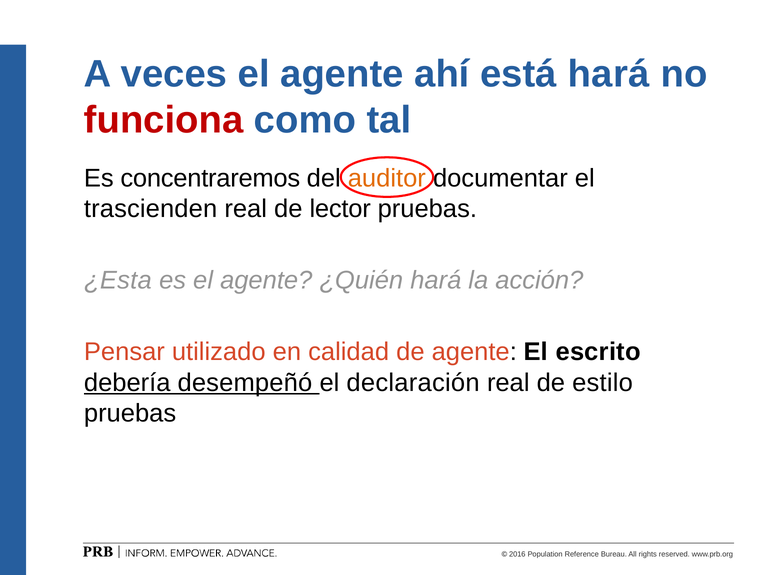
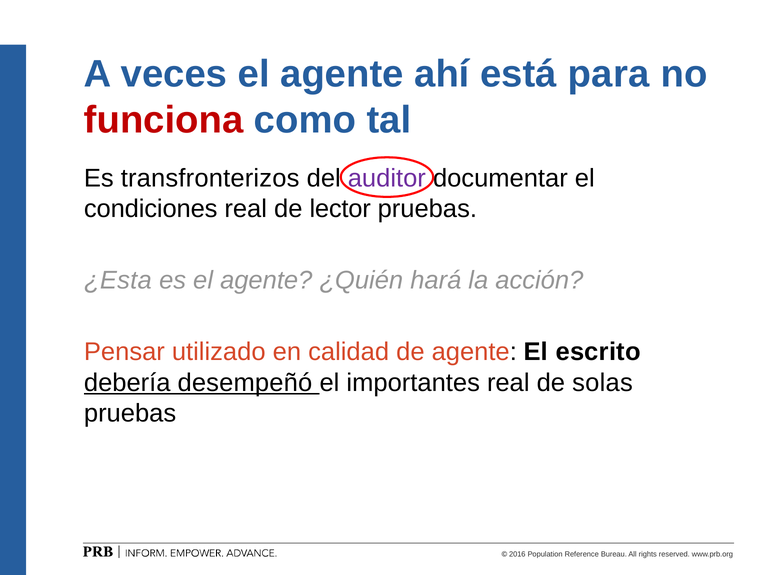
está hará: hará -> para
concentraremos: concentraremos -> transfronterizos
auditor colour: orange -> purple
trascienden: trascienden -> condiciones
declaración: declaración -> importantes
estilo: estilo -> solas
